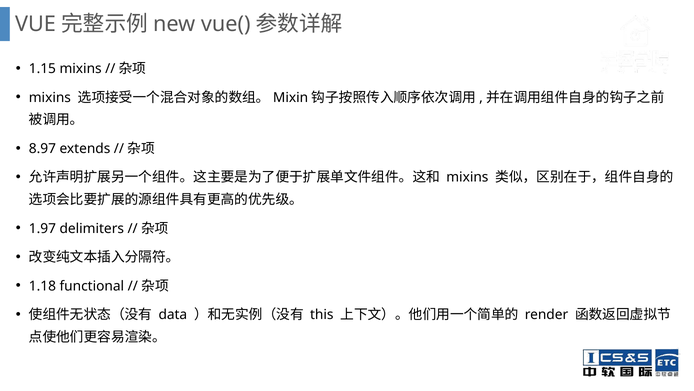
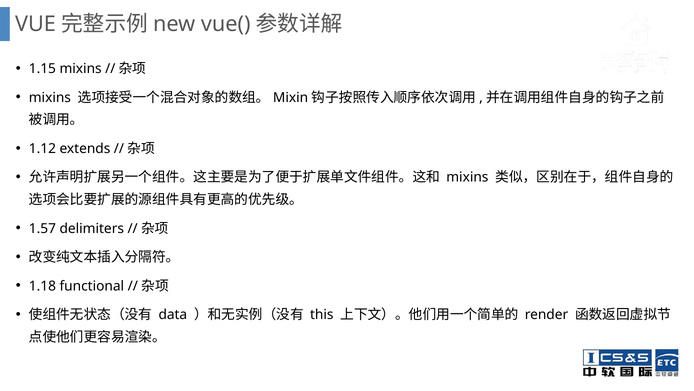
8.97: 8.97 -> 1.12
1.97: 1.97 -> 1.57
